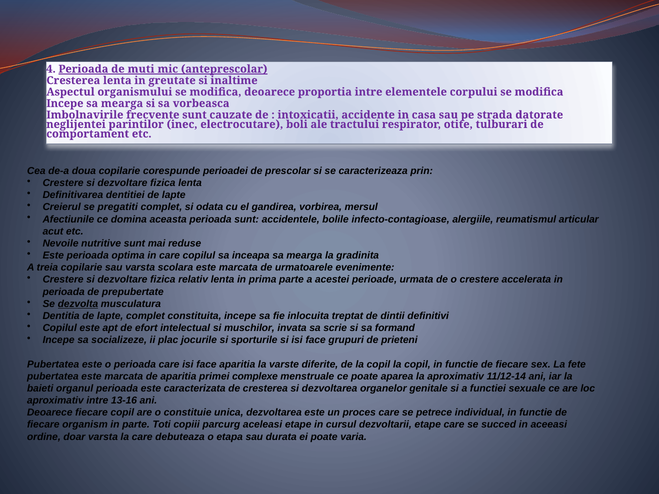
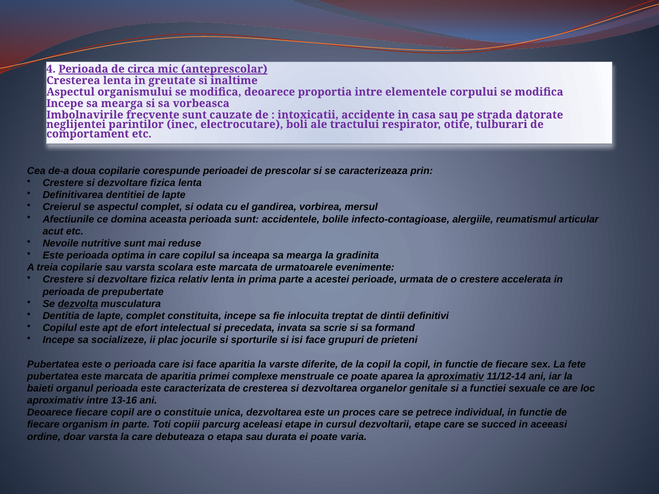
muti: muti -> circa
se pregatiti: pregatiti -> aspectul
muschilor: muschilor -> precedata
aproximativ at (456, 376) underline: none -> present
